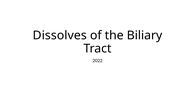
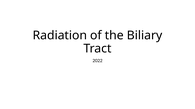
Dissolves: Dissolves -> Radiation
